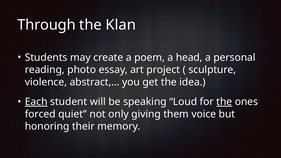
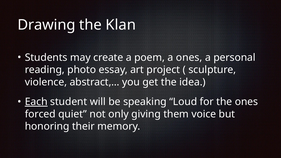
Through: Through -> Drawing
a head: head -> ones
the at (224, 102) underline: present -> none
